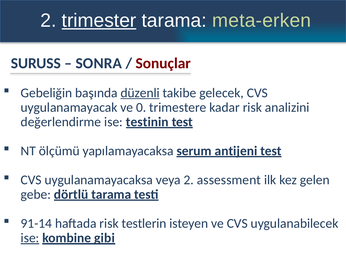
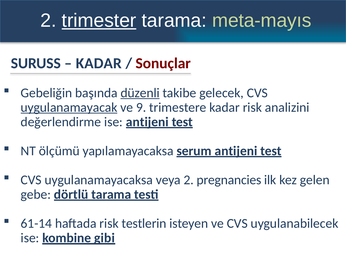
meta-erken: meta-erken -> meta-mayıs
SONRA at (99, 63): SONRA -> KADAR
uygulanamayacak underline: none -> present
0: 0 -> 9
ise testinin: testinin -> antijeni
assessment: assessment -> pregnancies
91-14: 91-14 -> 61-14
ise at (30, 238) underline: present -> none
